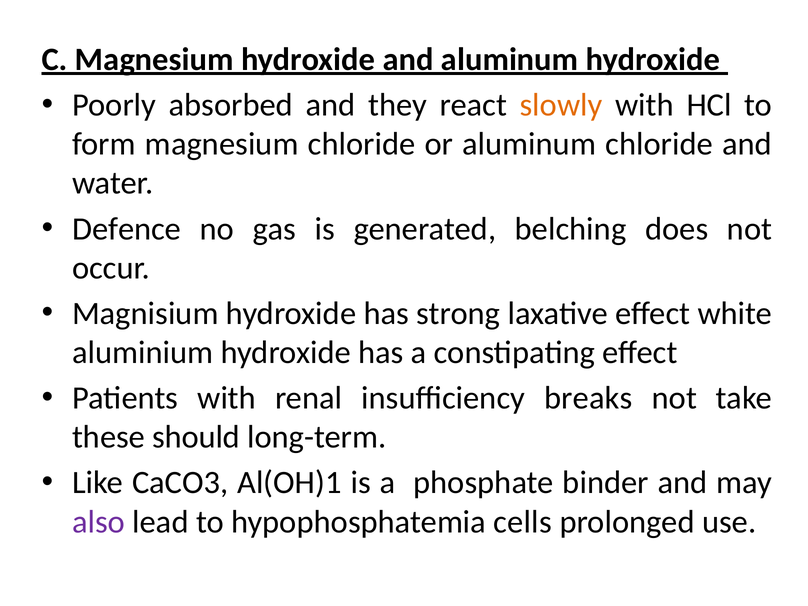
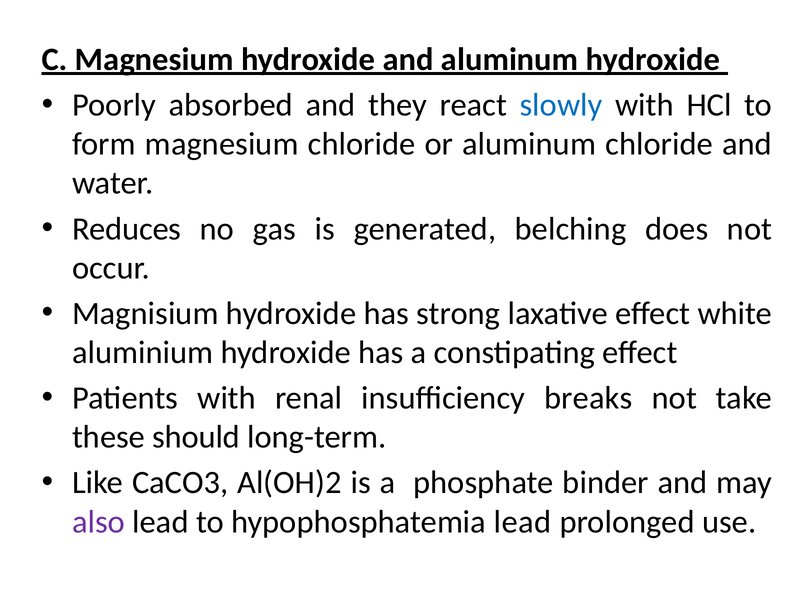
slowly colour: orange -> blue
Defence: Defence -> Reduces
Al(OH)1: Al(OH)1 -> Al(OH)2
hypophosphatemia cells: cells -> lead
